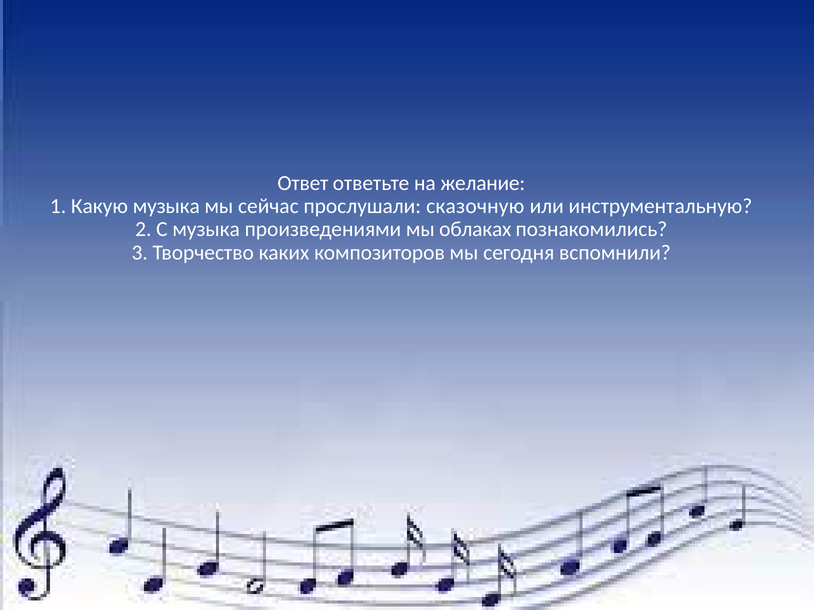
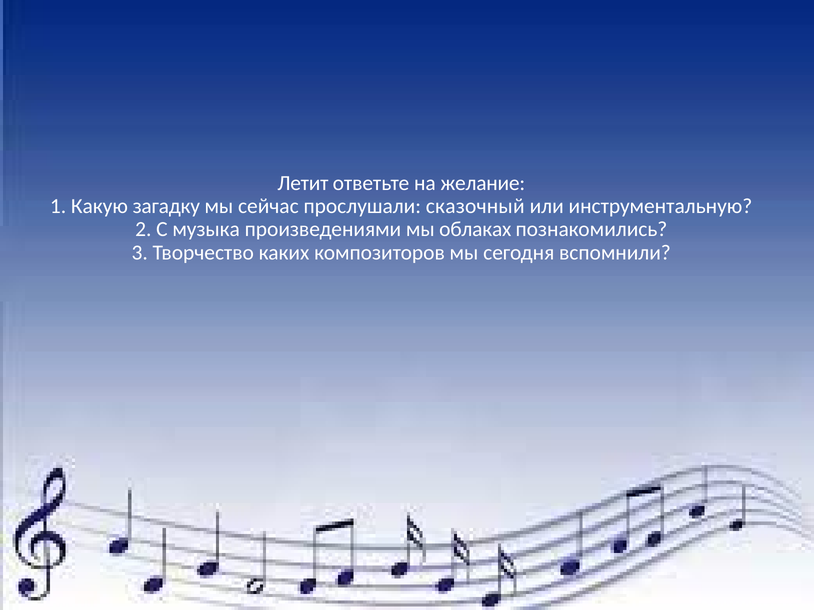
Ответ: Ответ -> Летит
Какую музыка: музыка -> загадку
сказочную: сказочную -> сказочный
